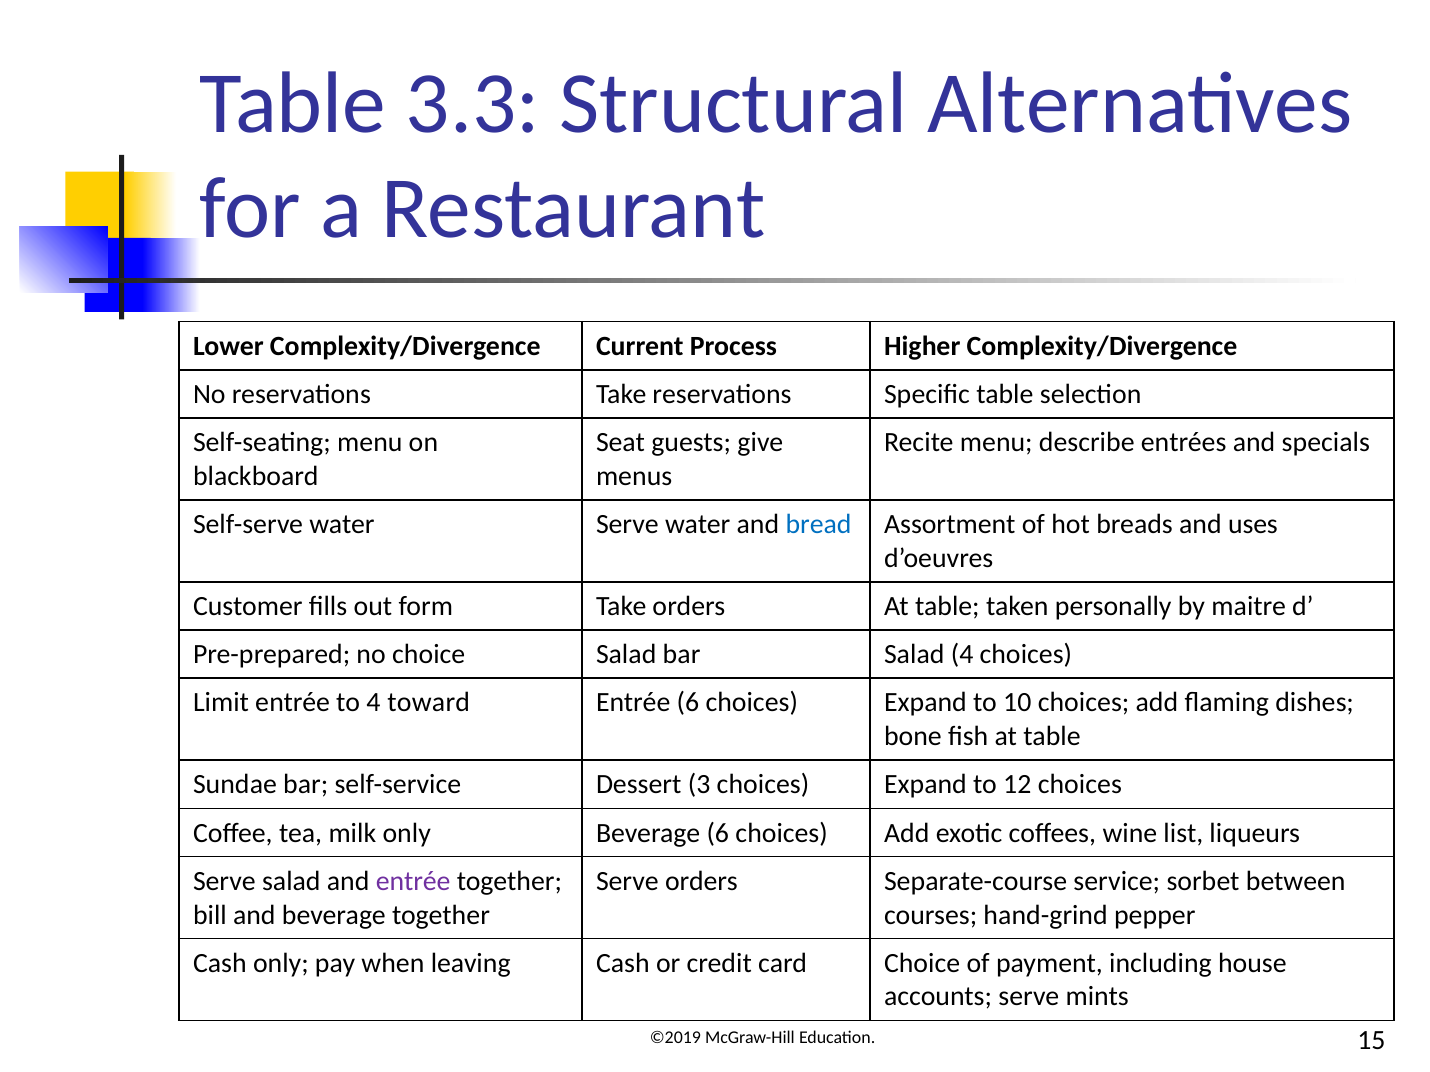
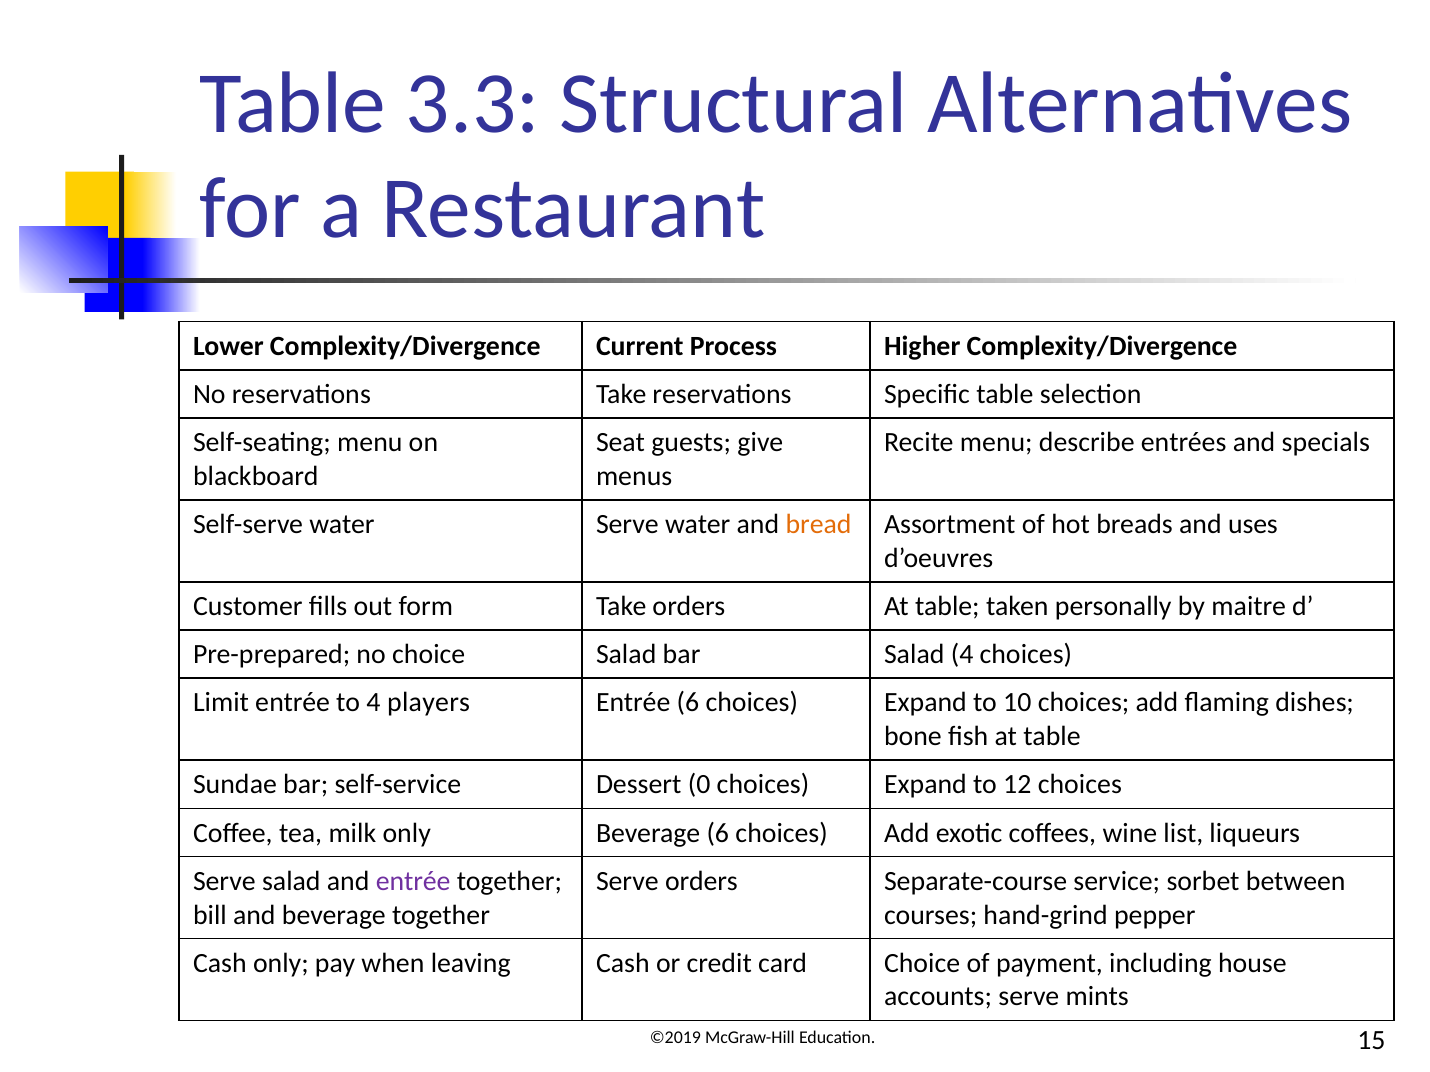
bread colour: blue -> orange
toward: toward -> players
3: 3 -> 0
